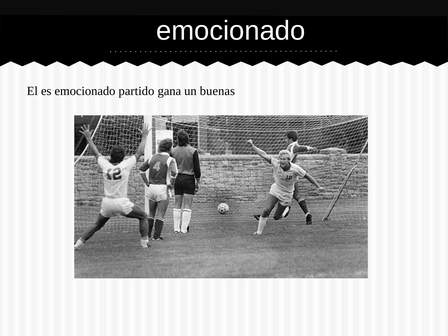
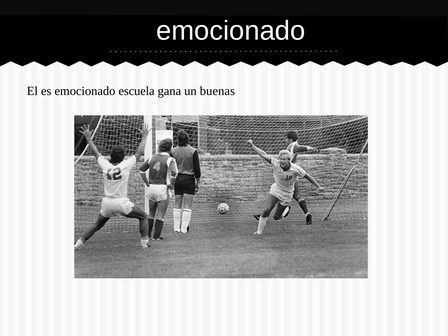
partido: partido -> escuela
